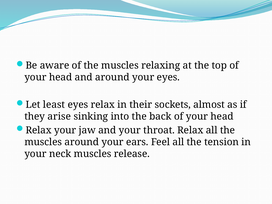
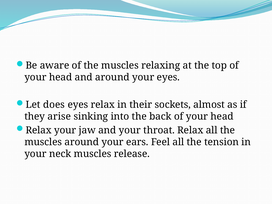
least: least -> does
